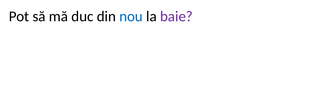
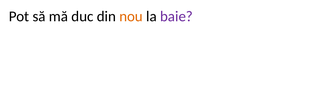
nou colour: blue -> orange
